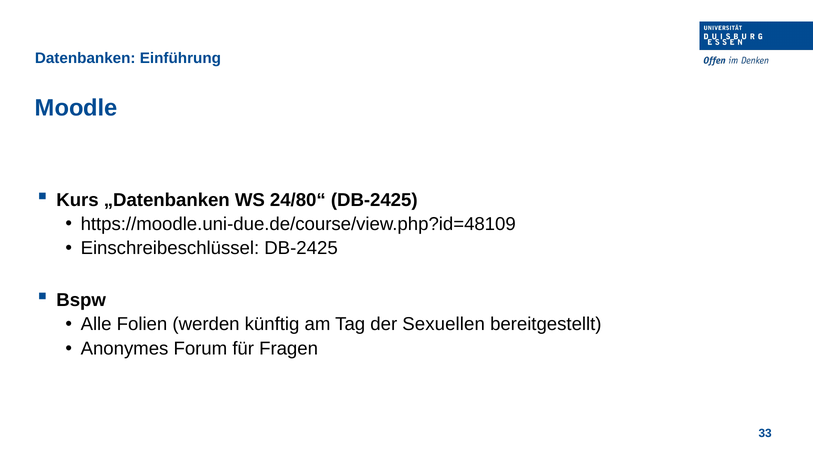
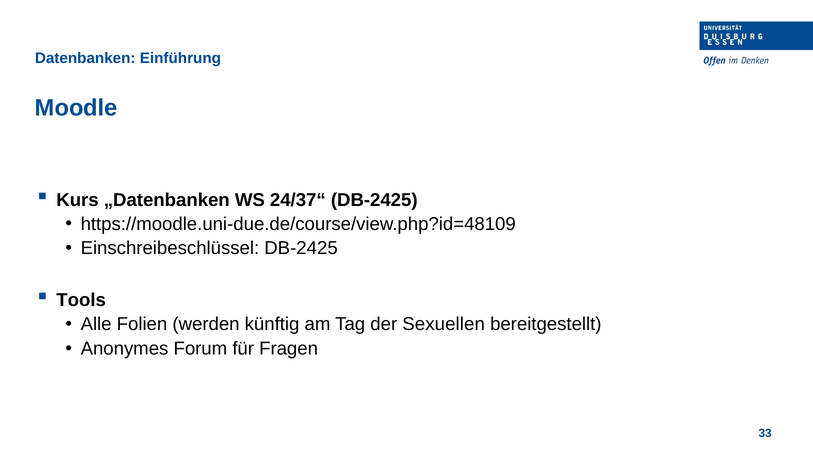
24/80“: 24/80“ -> 24/37“
Bspw: Bspw -> Tools
